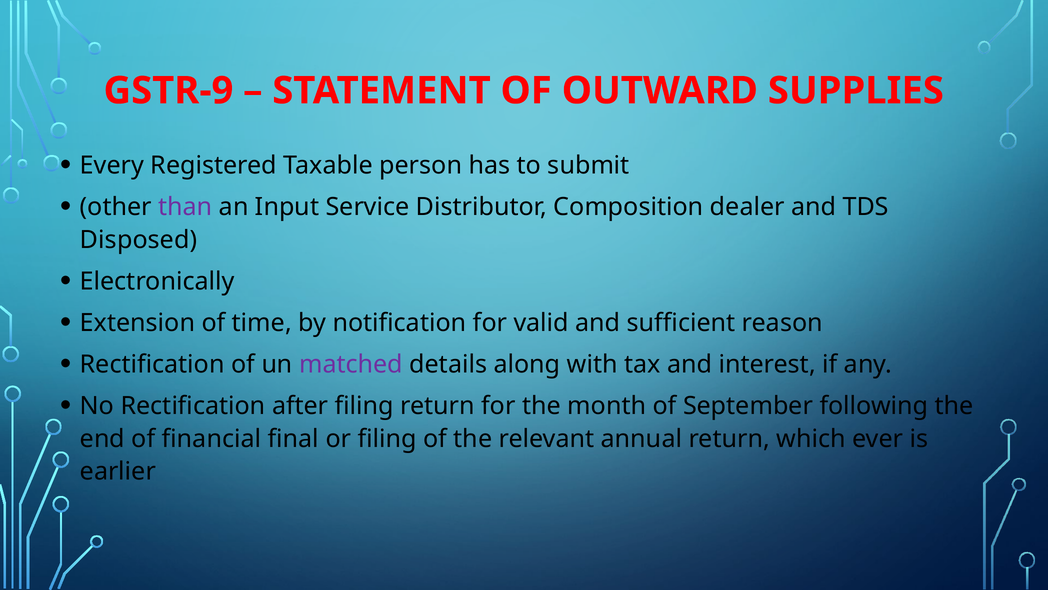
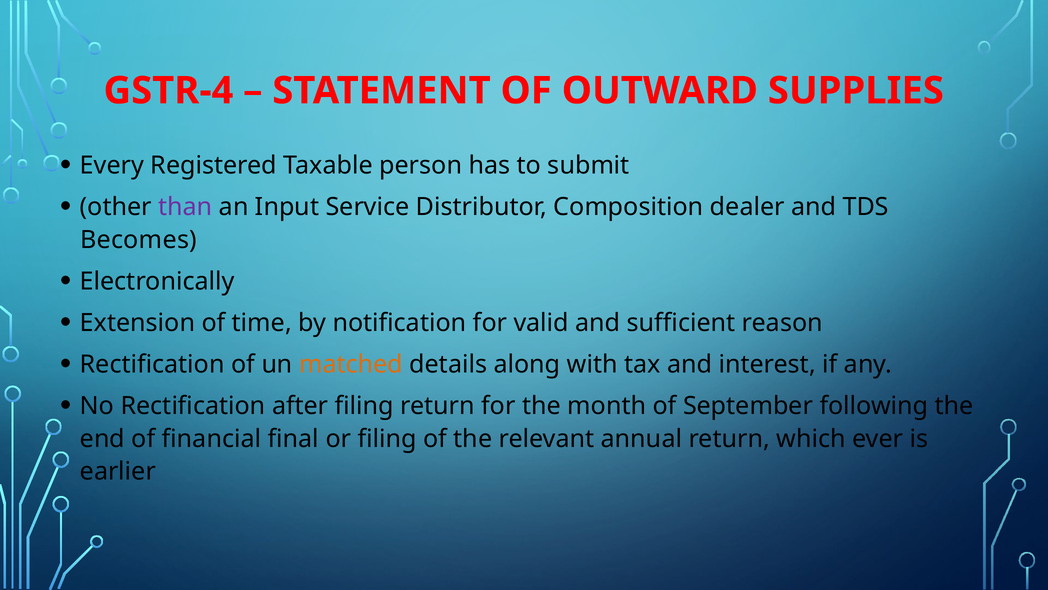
GSTR-9: GSTR-9 -> GSTR-4
Disposed: Disposed -> Becomes
matched colour: purple -> orange
